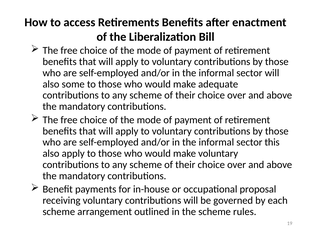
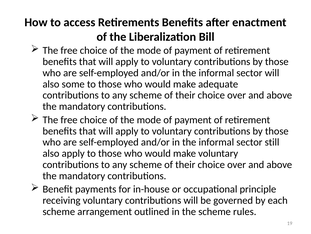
this: this -> still
proposal: proposal -> principle
